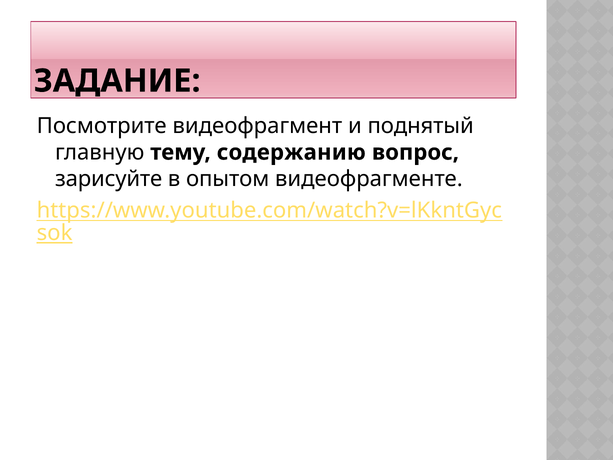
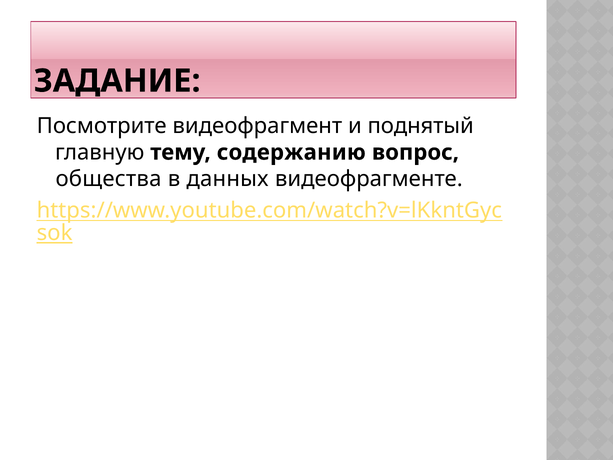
зарисуйте: зарисуйте -> общества
опытом: опытом -> данных
